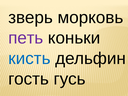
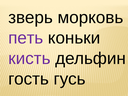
кисть colour: blue -> purple
